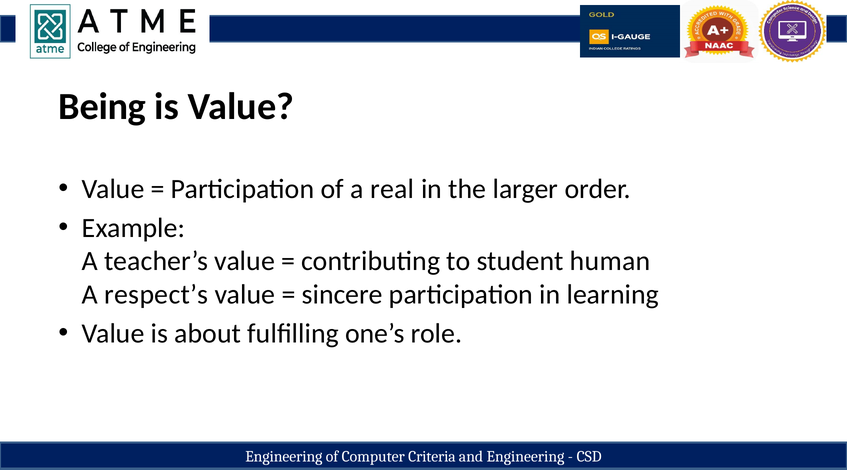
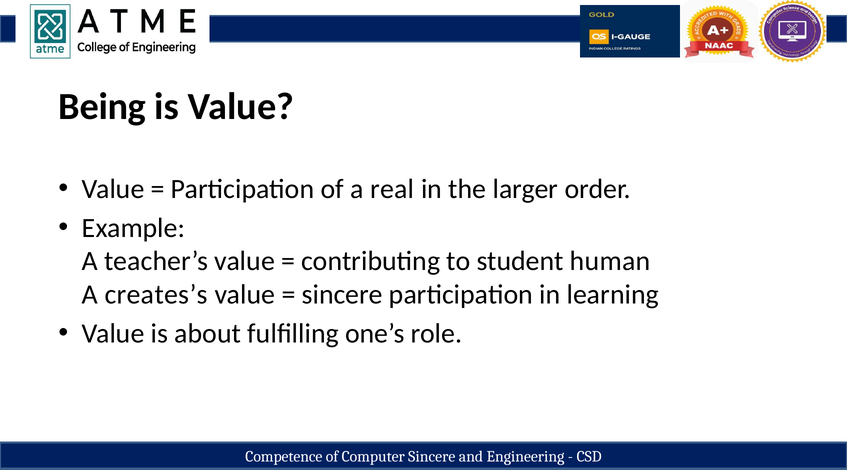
respect’s: respect’s -> creates’s
Engineering at (284, 457): Engineering -> Competence
Computer Criteria: Criteria -> Sincere
